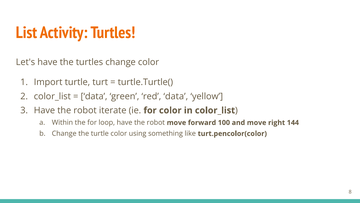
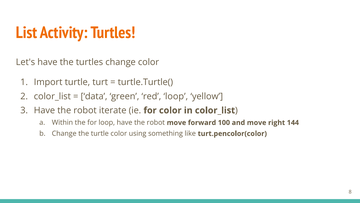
red data: data -> loop
